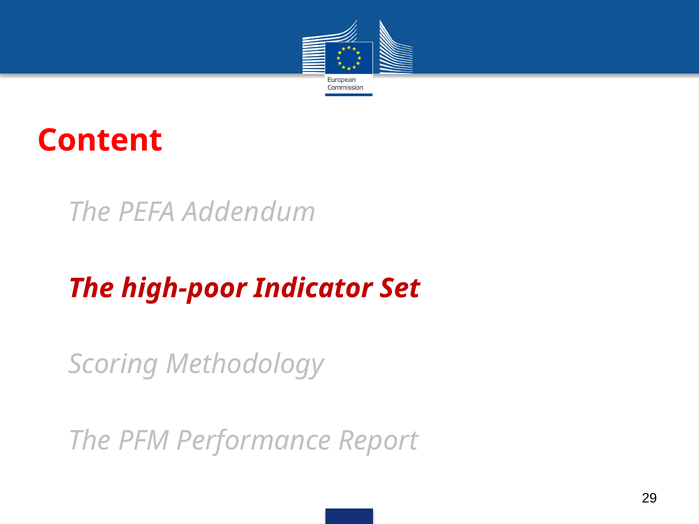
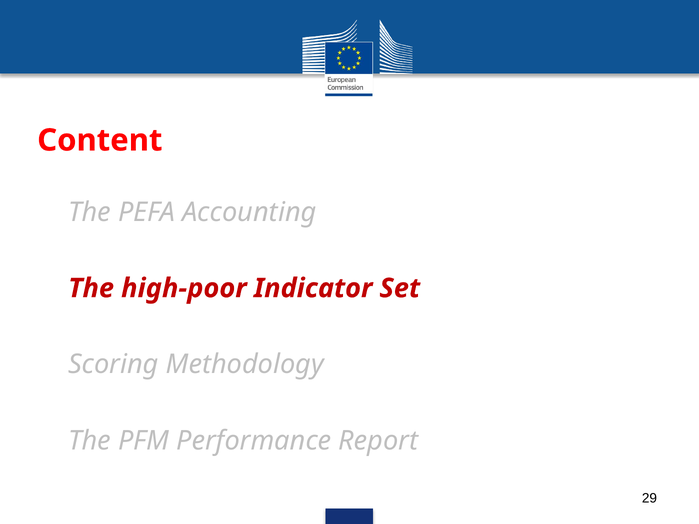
Addendum: Addendum -> Accounting
